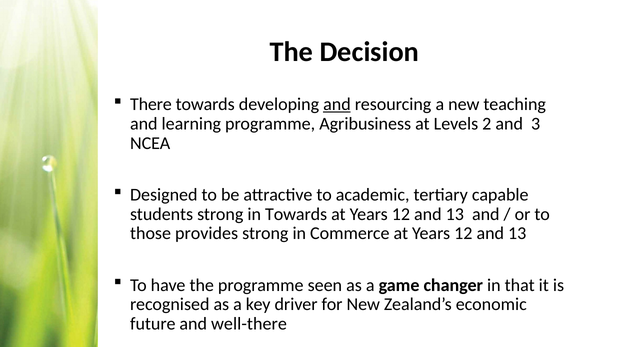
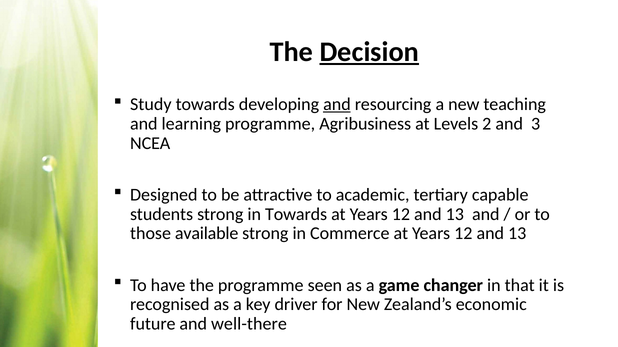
Decision underline: none -> present
There: There -> Study
provides: provides -> available
